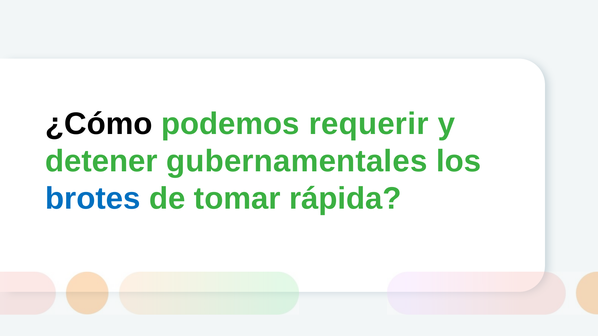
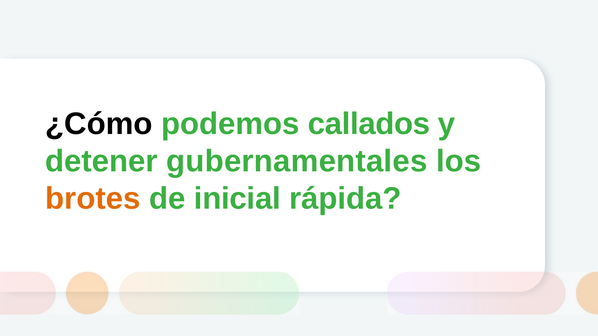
requerir: requerir -> callados
brotes colour: blue -> orange
tomar: tomar -> inicial
